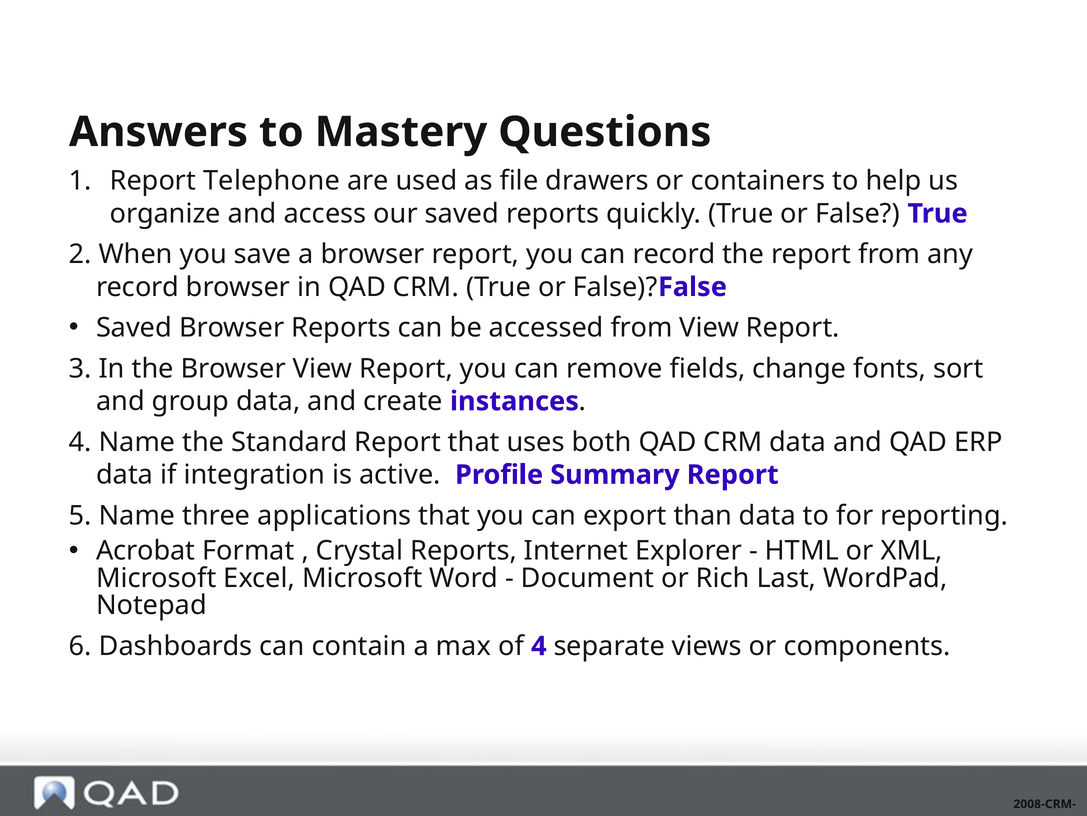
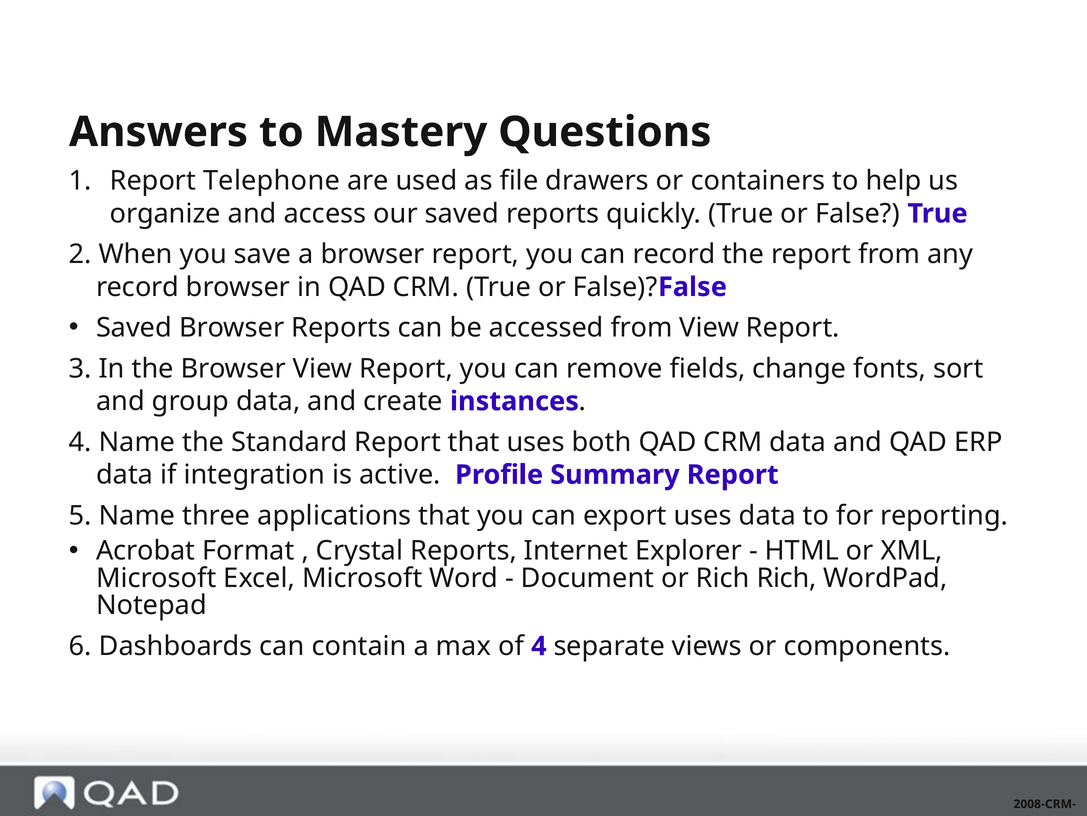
export than: than -> uses
Rich Last: Last -> Rich
